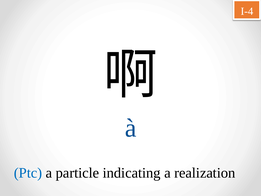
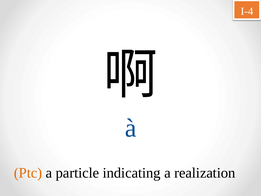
Ptc colour: blue -> orange
